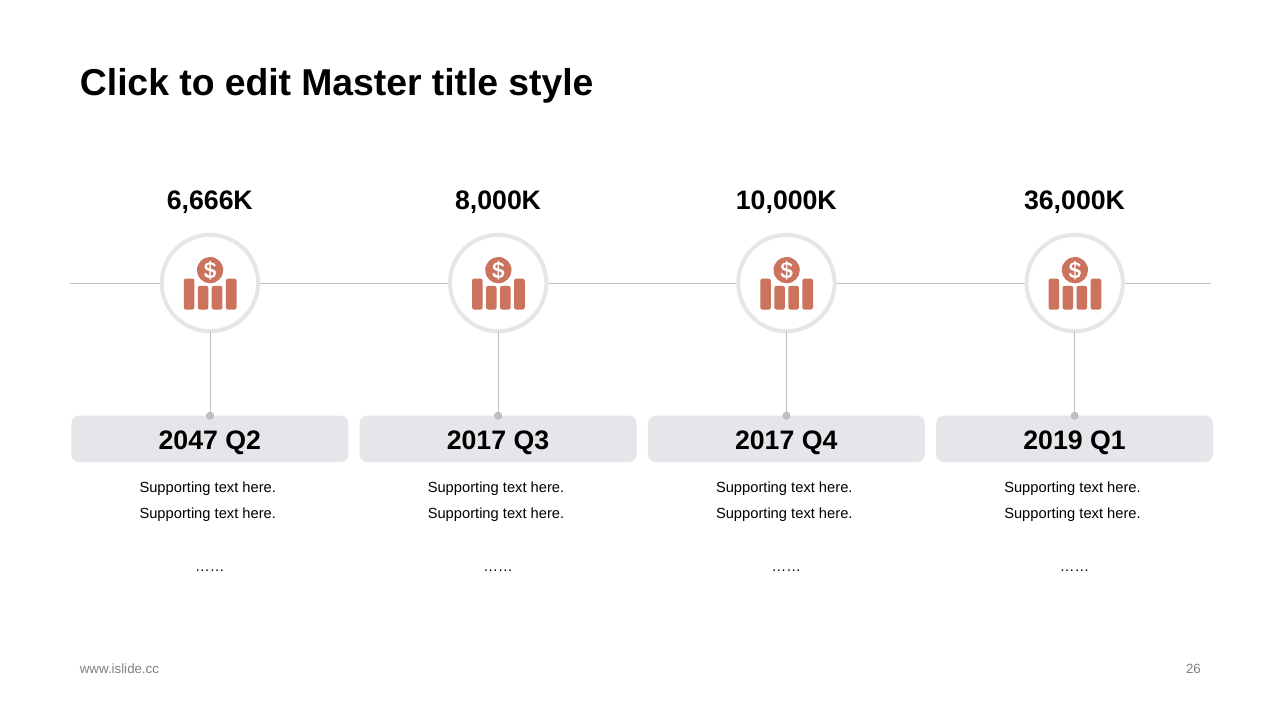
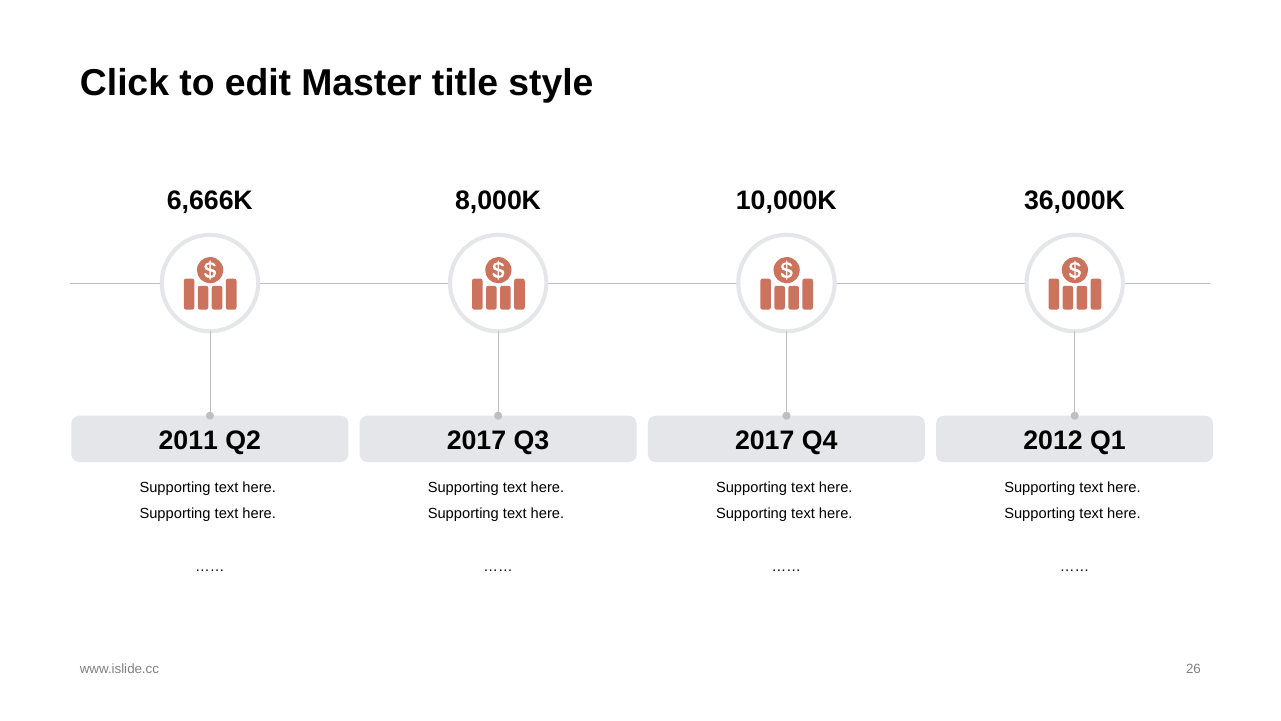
2047: 2047 -> 2011
2019: 2019 -> 2012
